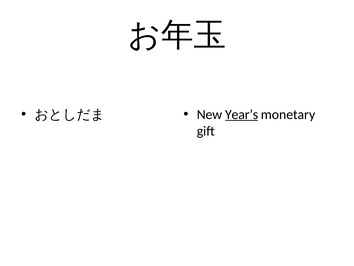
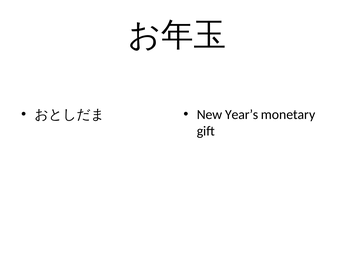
Year’s underline: present -> none
